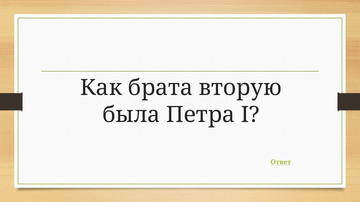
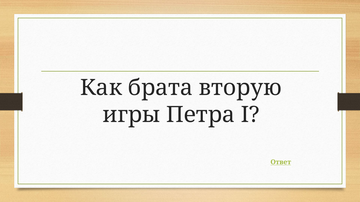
была: была -> игры
